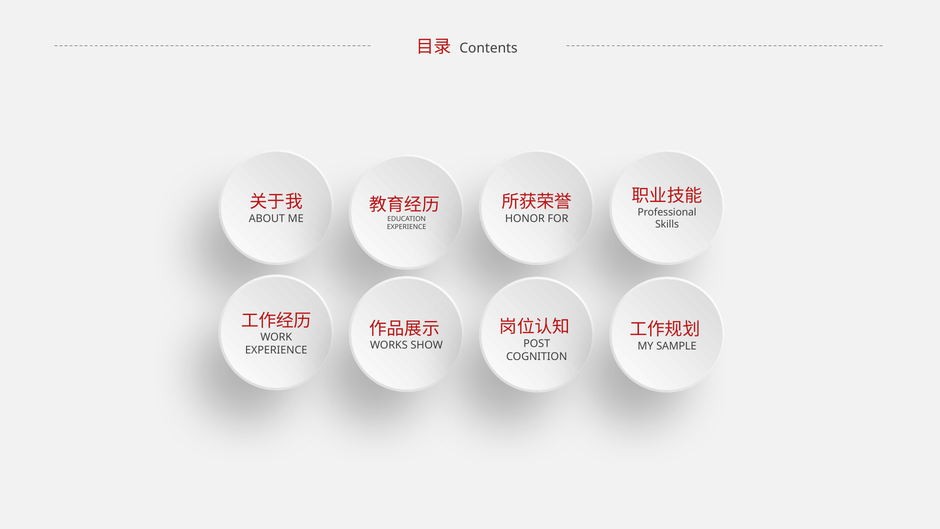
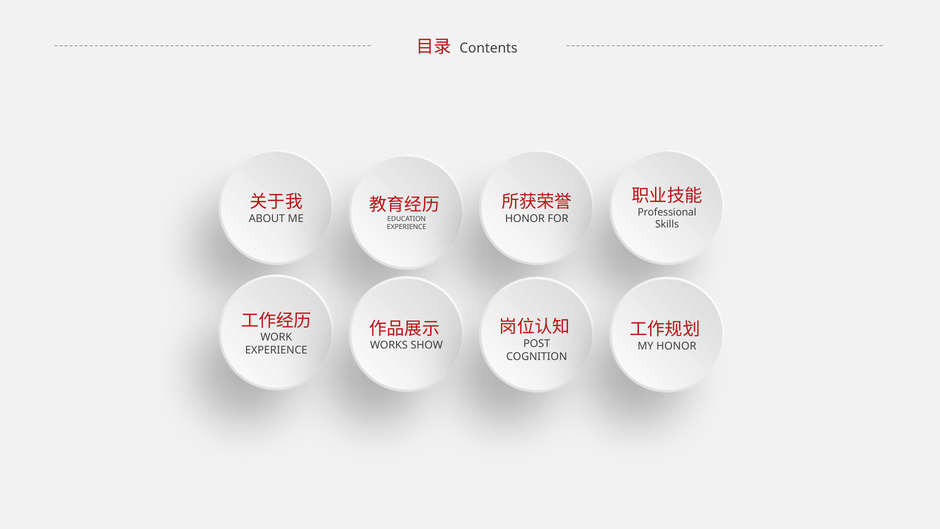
SAMPLE at (676, 346): SAMPLE -> HONOR
